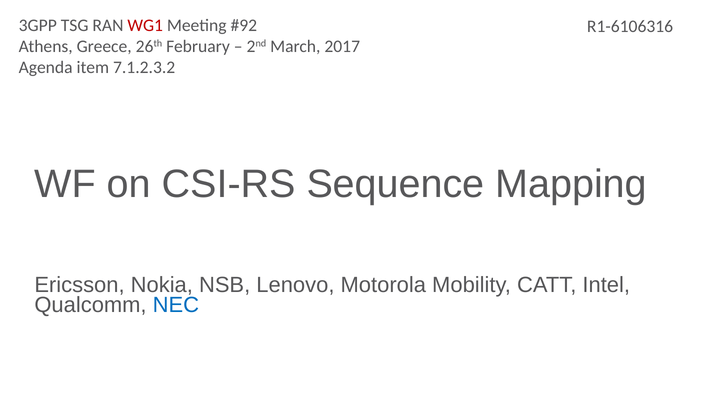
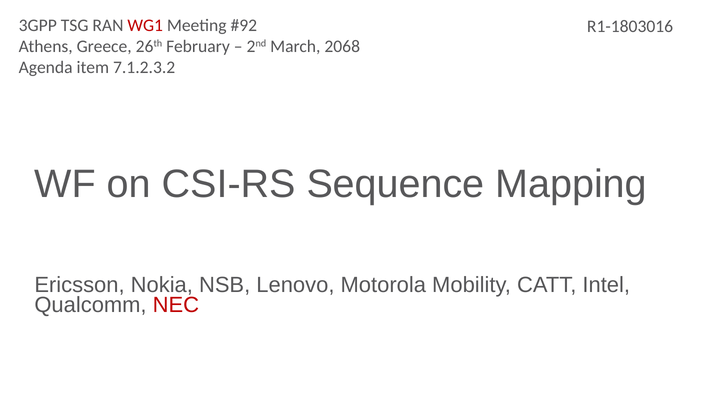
R1-6106316: R1-6106316 -> R1-1803016
2017: 2017 -> 2068
NEC colour: blue -> red
